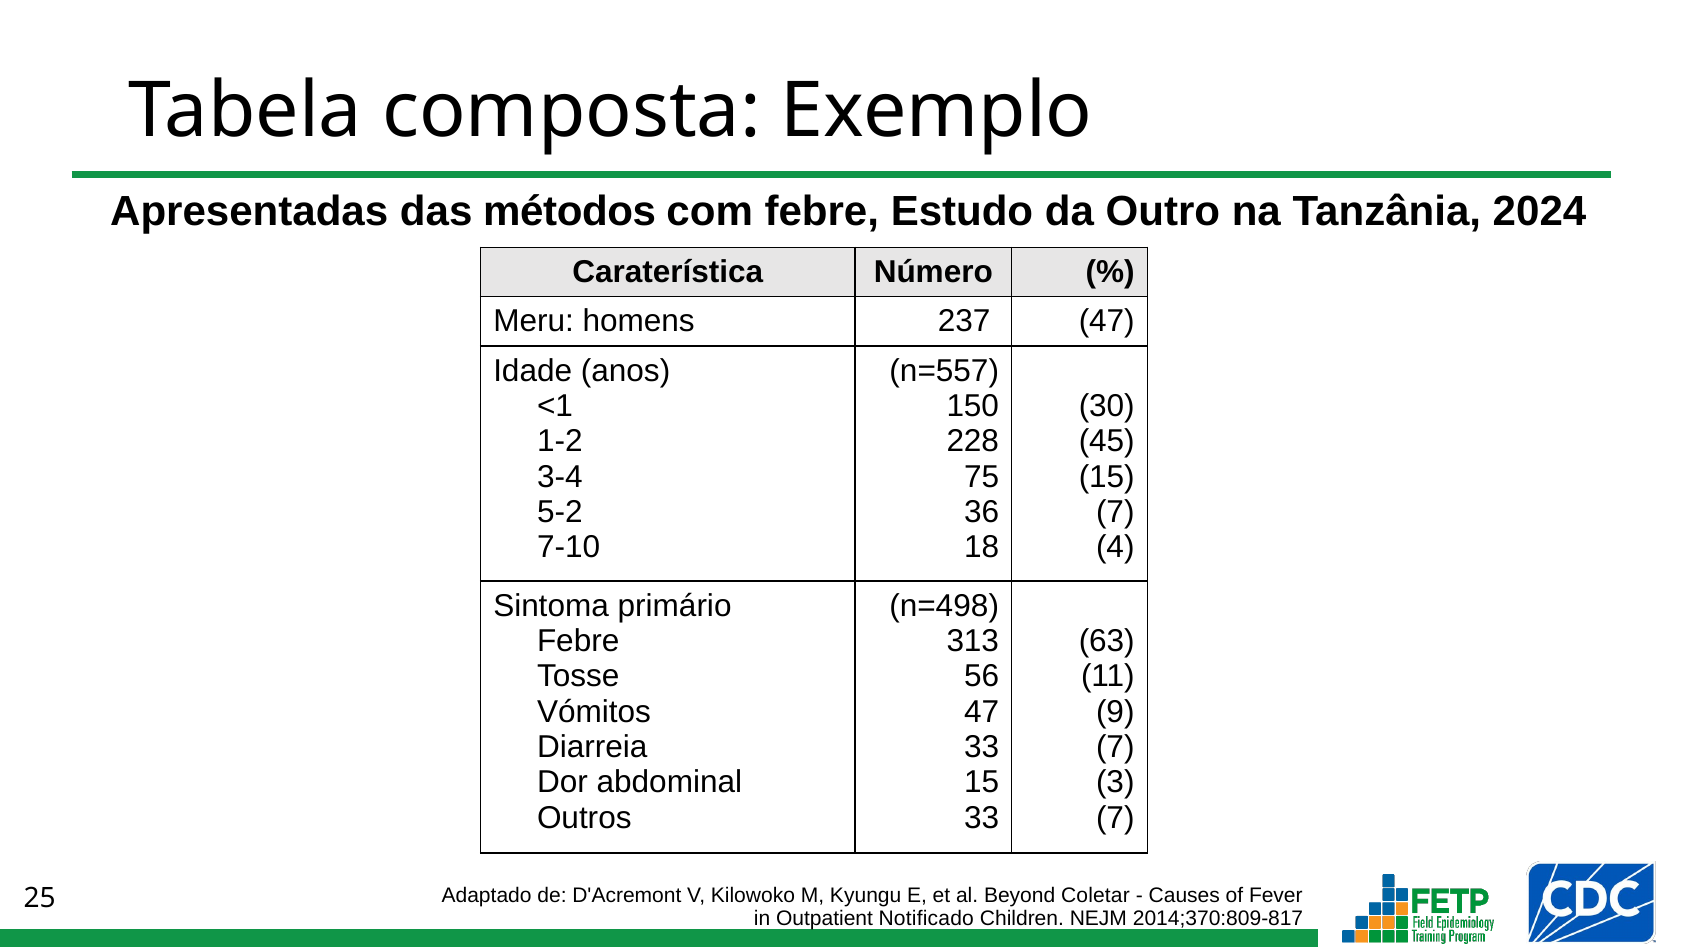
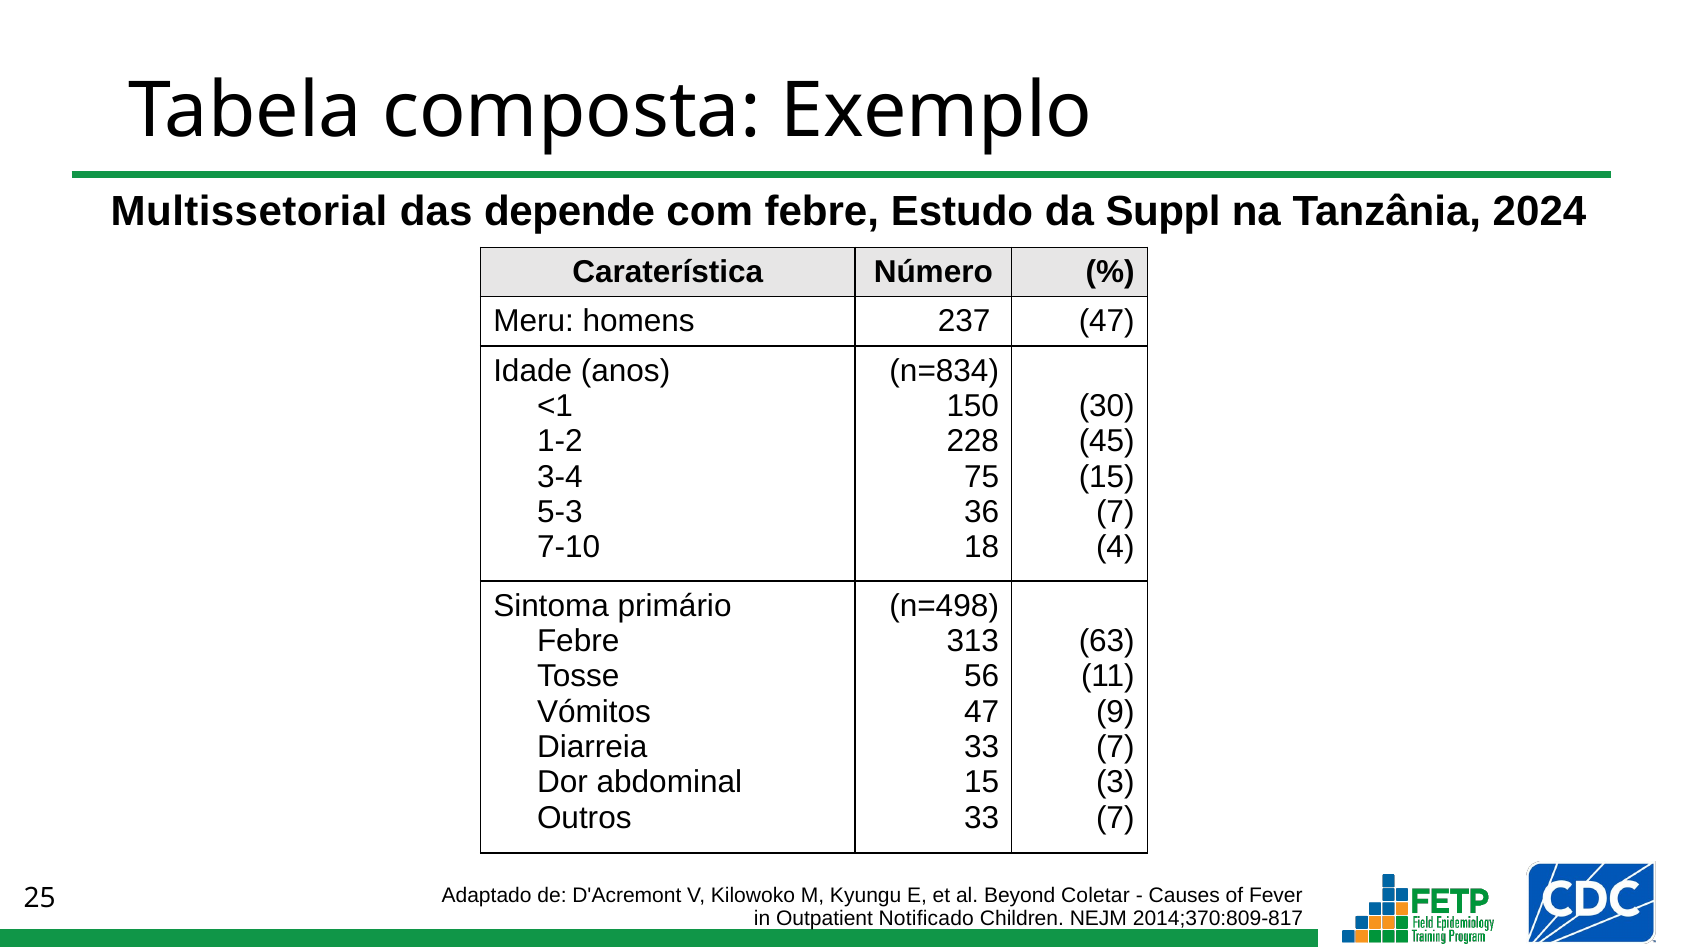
Apresentadas: Apresentadas -> Multissetorial
métodos: métodos -> depende
Outro: Outro -> Suppl
n=557: n=557 -> n=834
5-2: 5-2 -> 5-3
